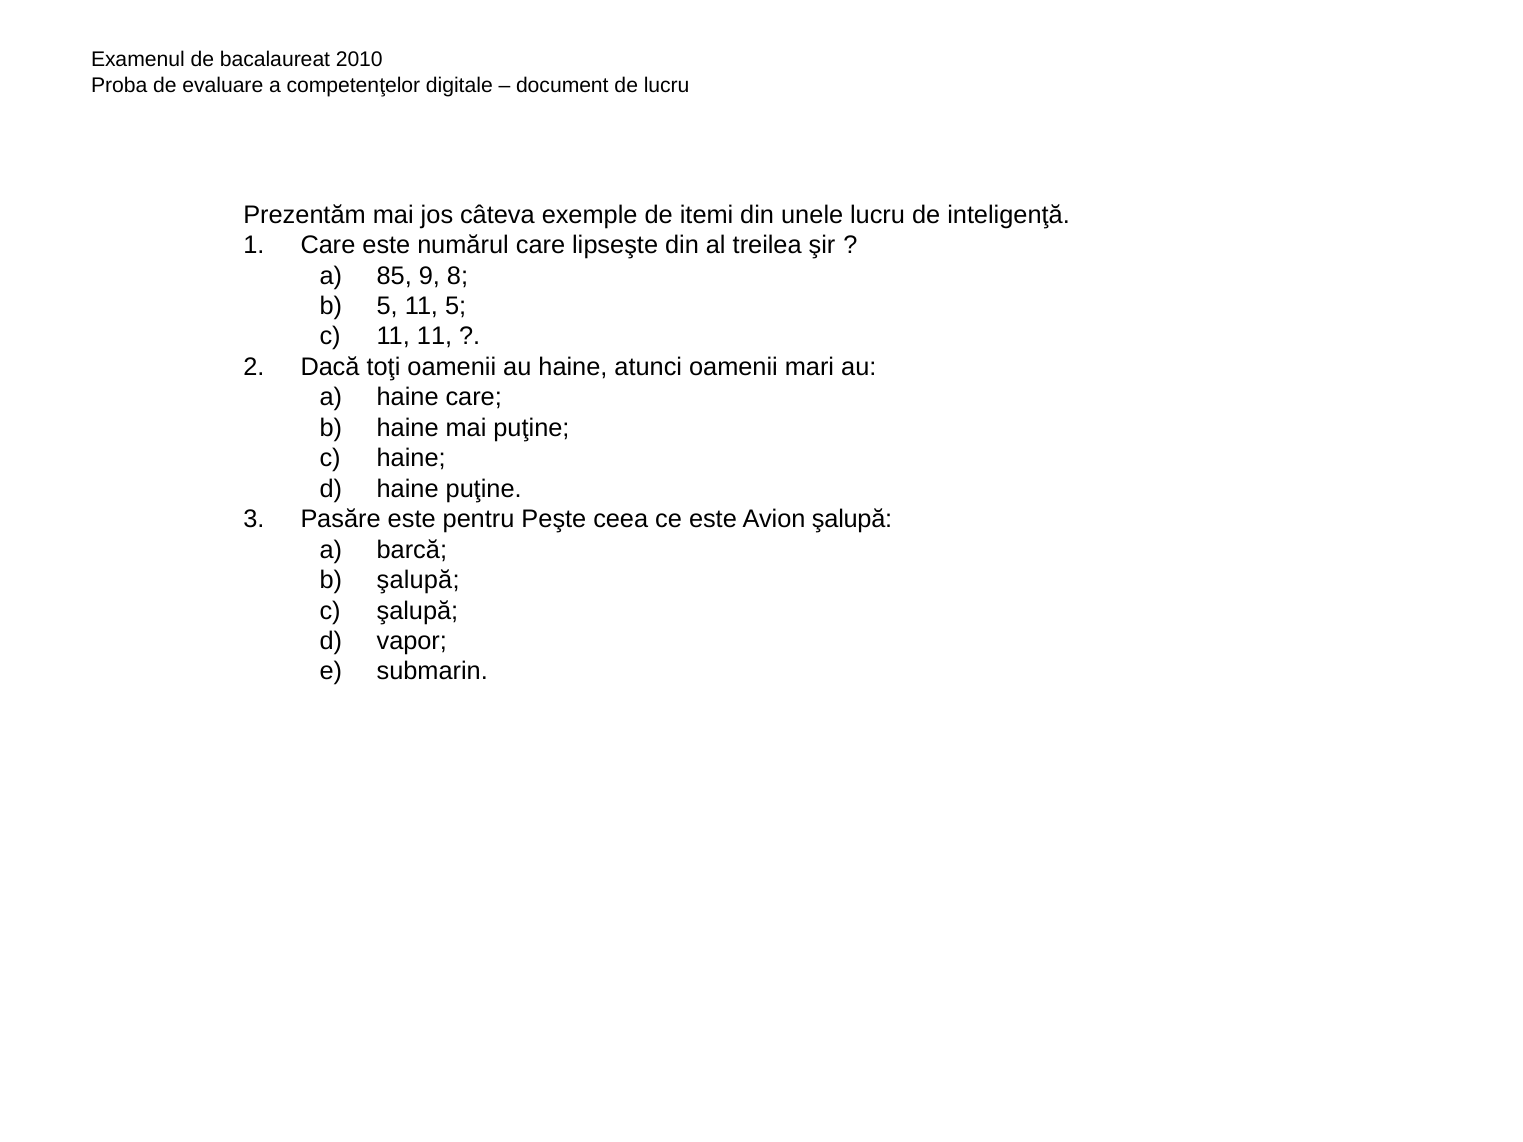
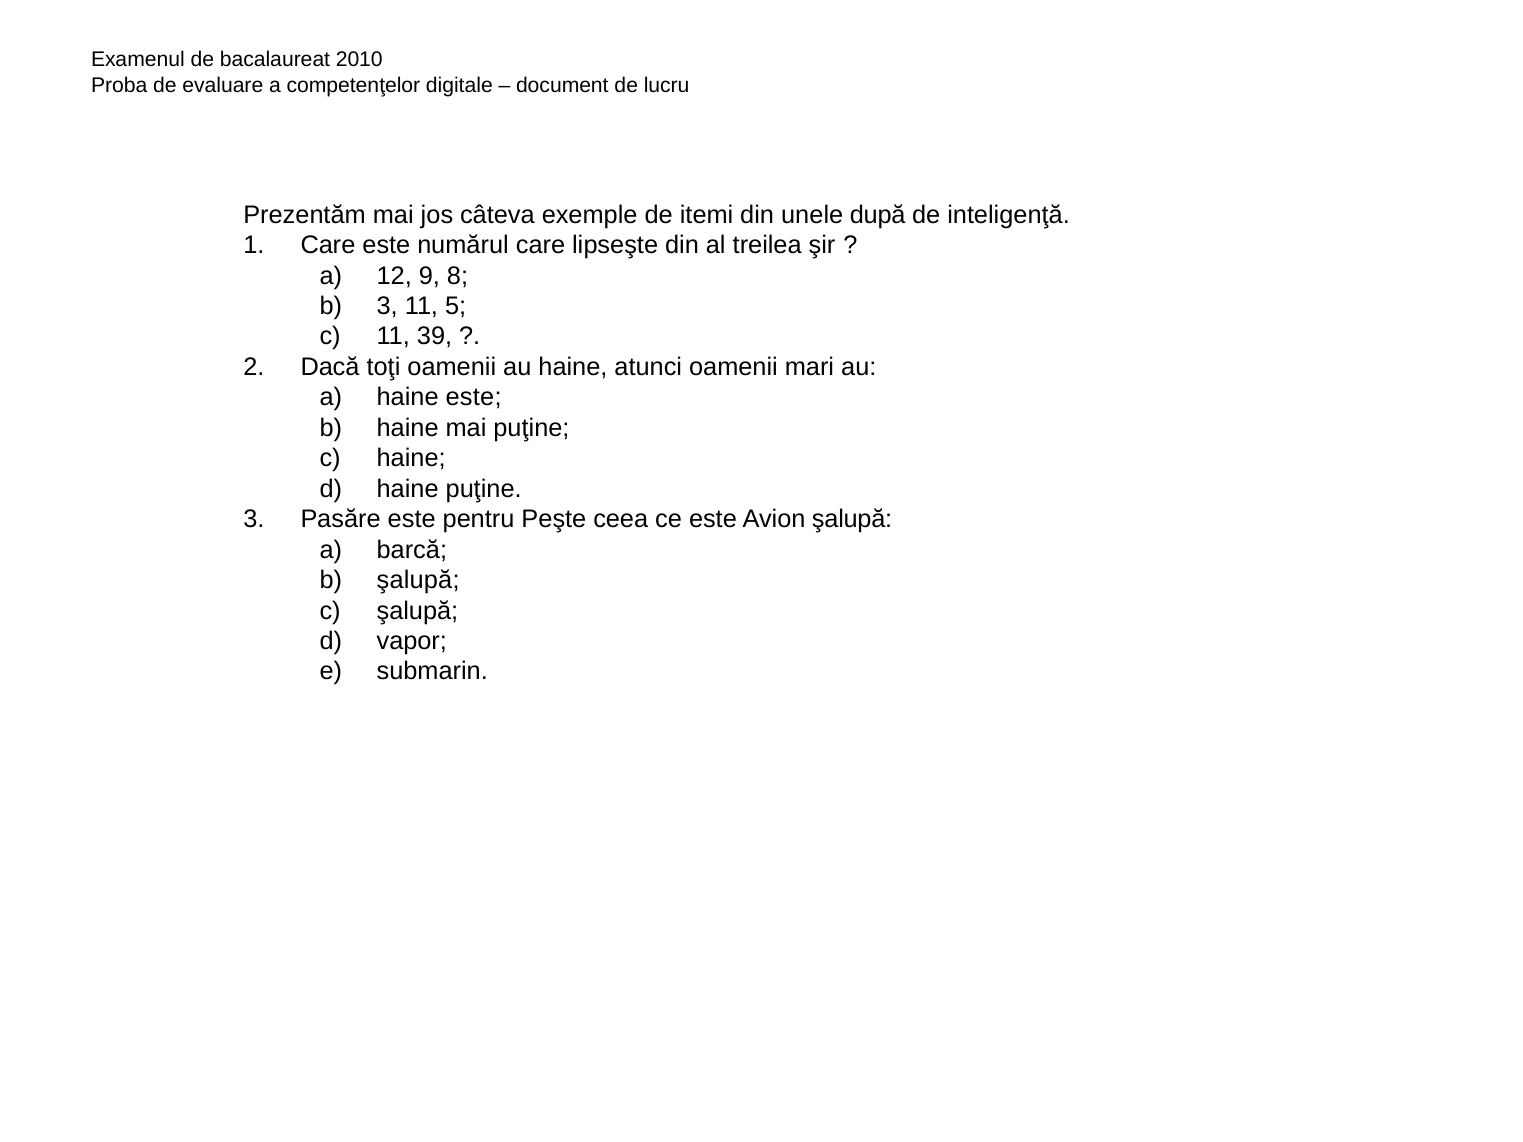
unele lucru: lucru -> după
85: 85 -> 12
5 at (387, 306): 5 -> 3
11 11: 11 -> 39
haine care: care -> este
